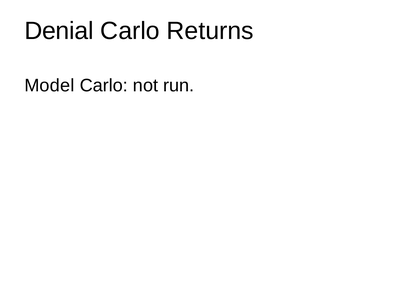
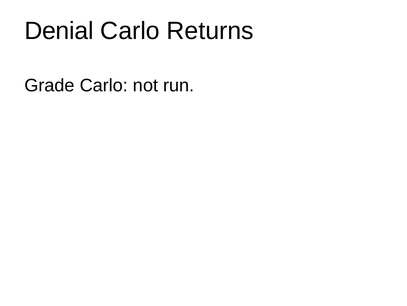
Model: Model -> Grade
